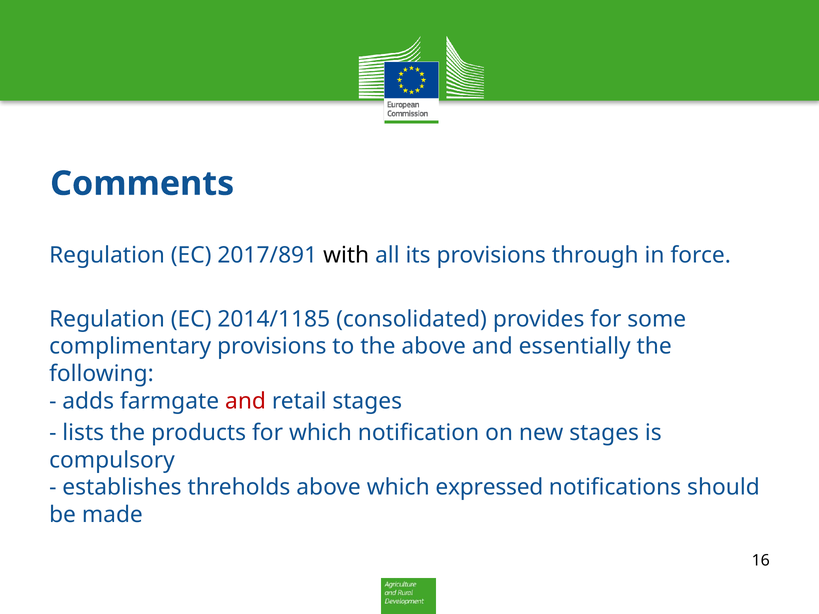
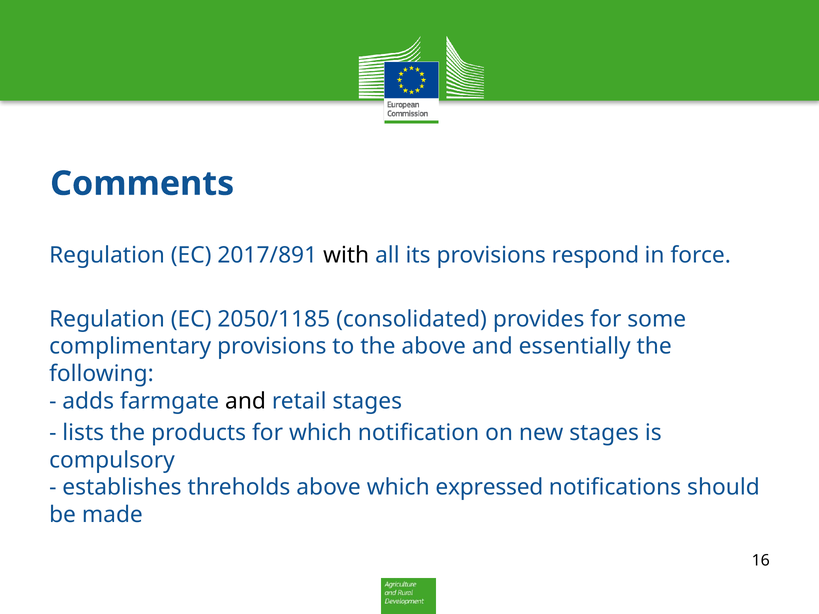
through: through -> respond
2014/1185: 2014/1185 -> 2050/1185
and at (246, 401) colour: red -> black
